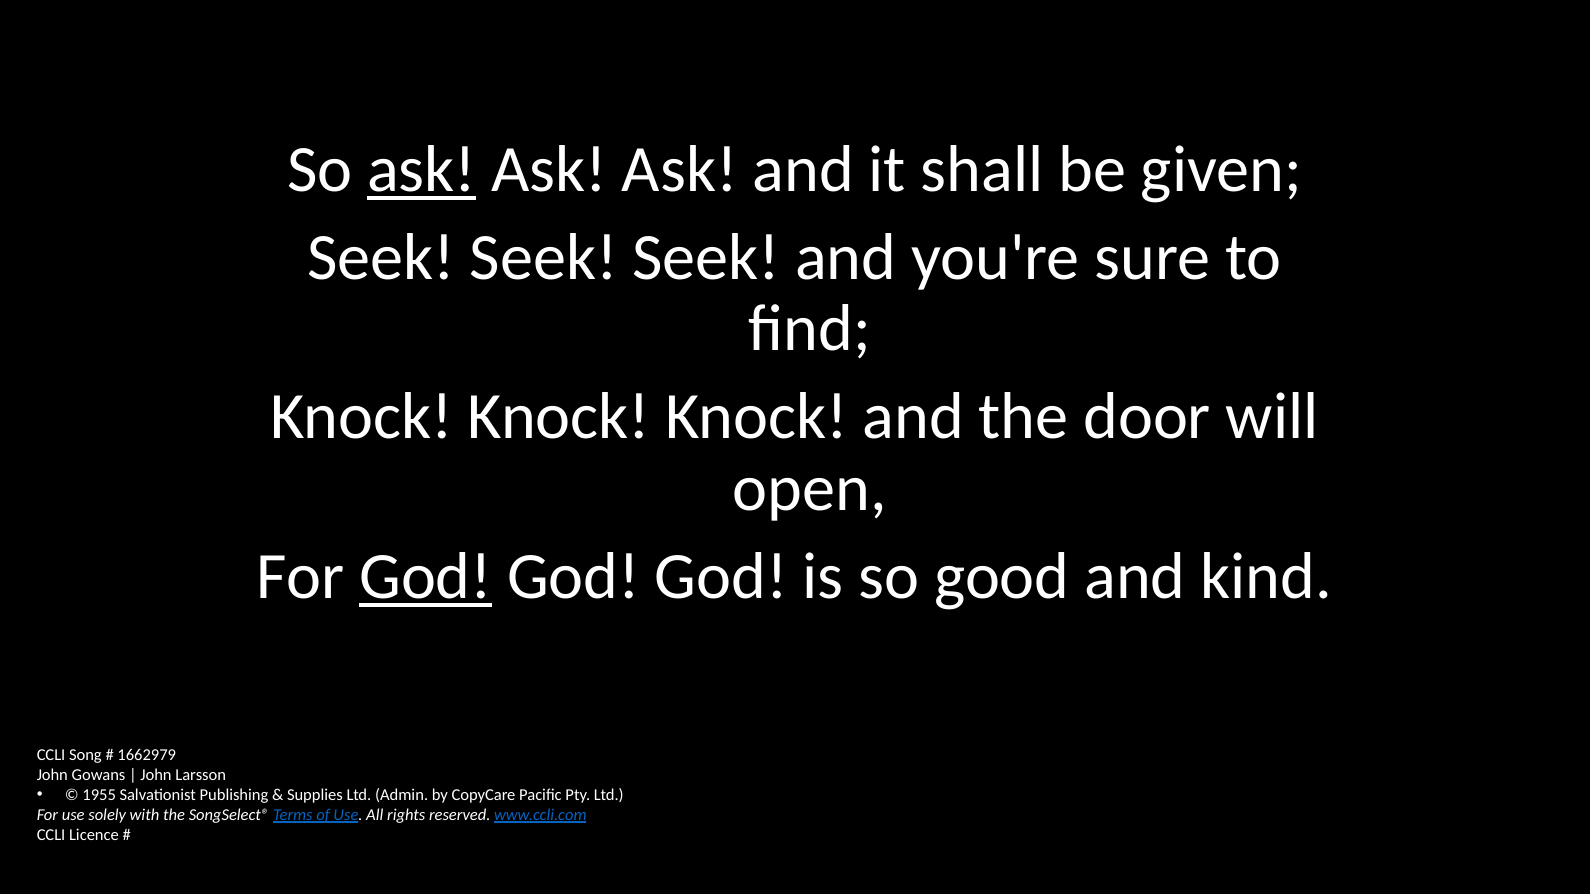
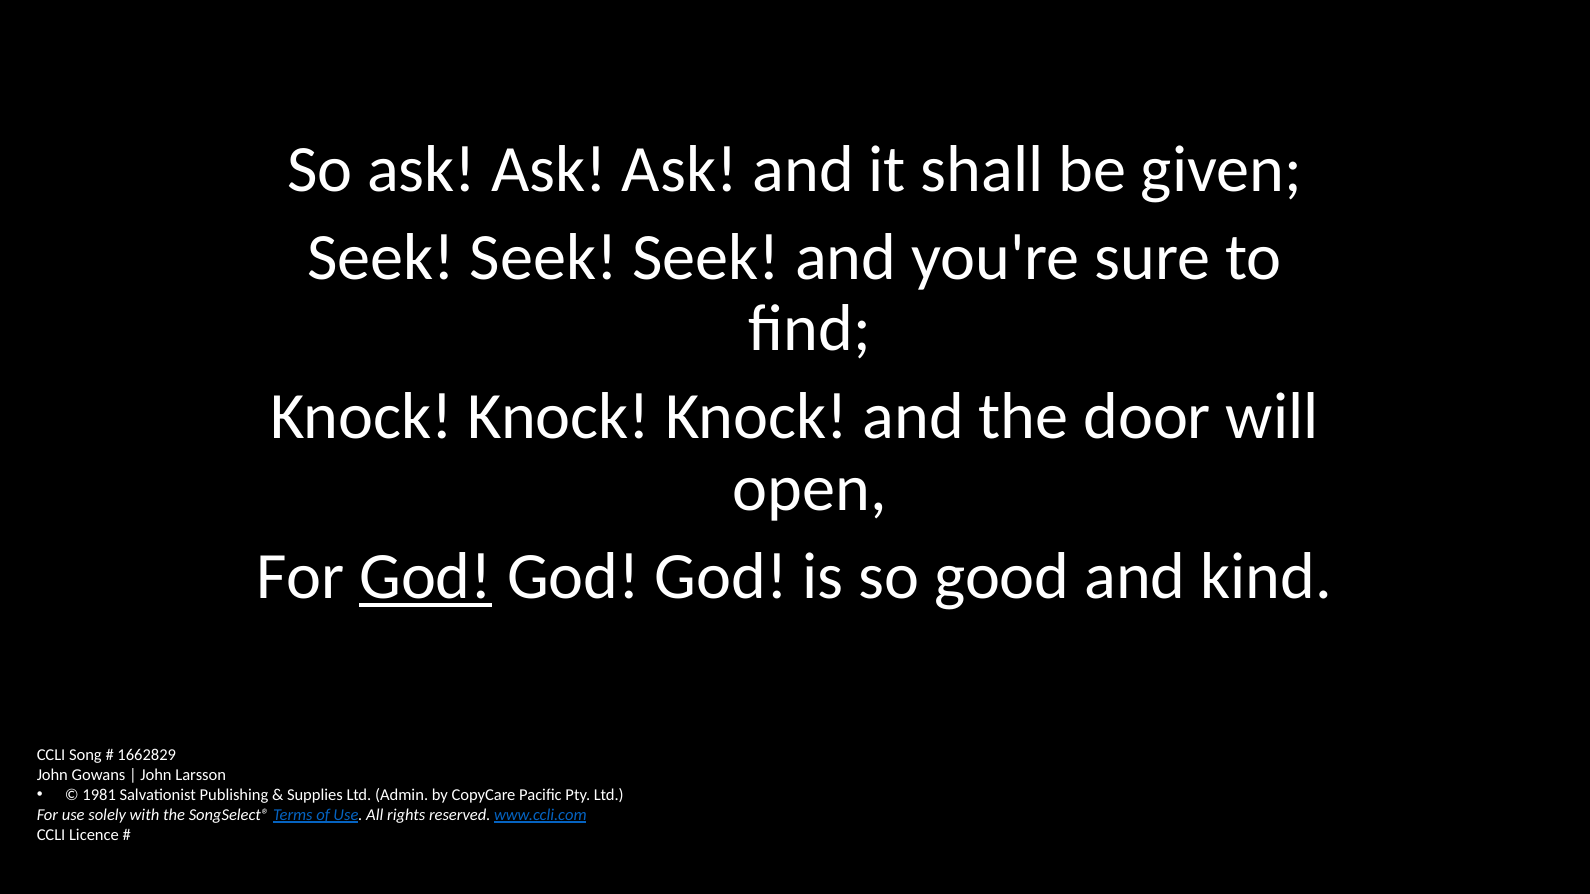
ask at (422, 169) underline: present -> none
1662979: 1662979 -> 1662829
1955: 1955 -> 1981
